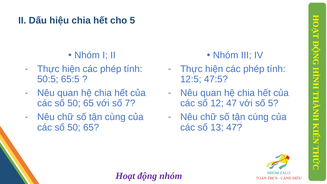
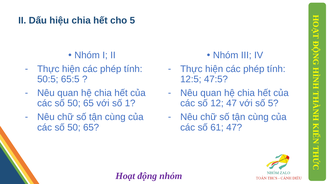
7: 7 -> 1
13: 13 -> 61
